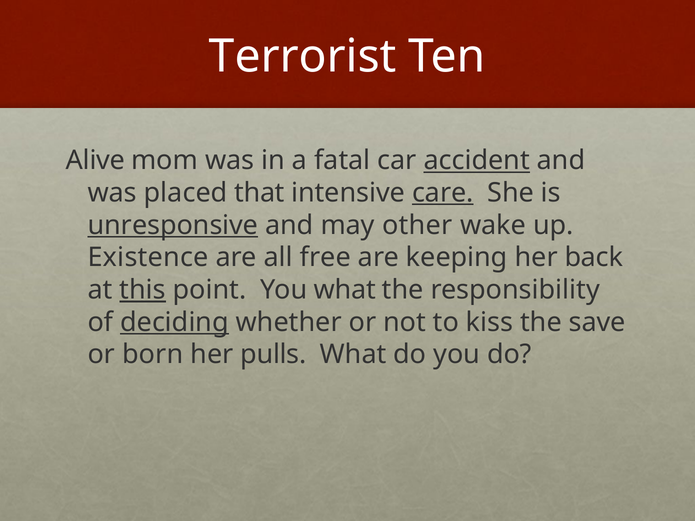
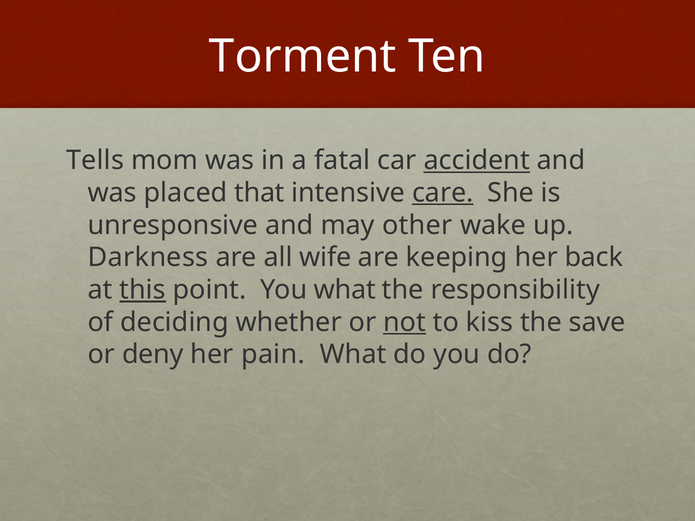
Terrorist: Terrorist -> Torment
Alive: Alive -> Tells
unresponsive underline: present -> none
Existence: Existence -> Darkness
free: free -> wife
deciding underline: present -> none
not underline: none -> present
born: born -> deny
pulls: pulls -> pain
